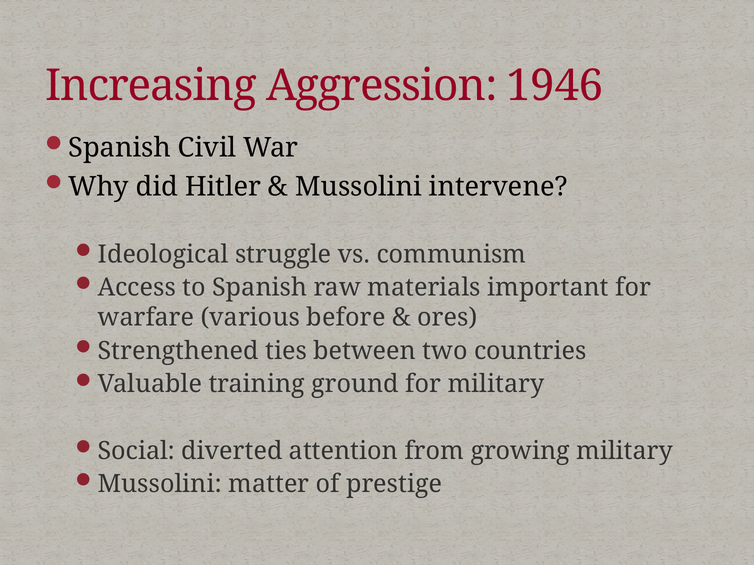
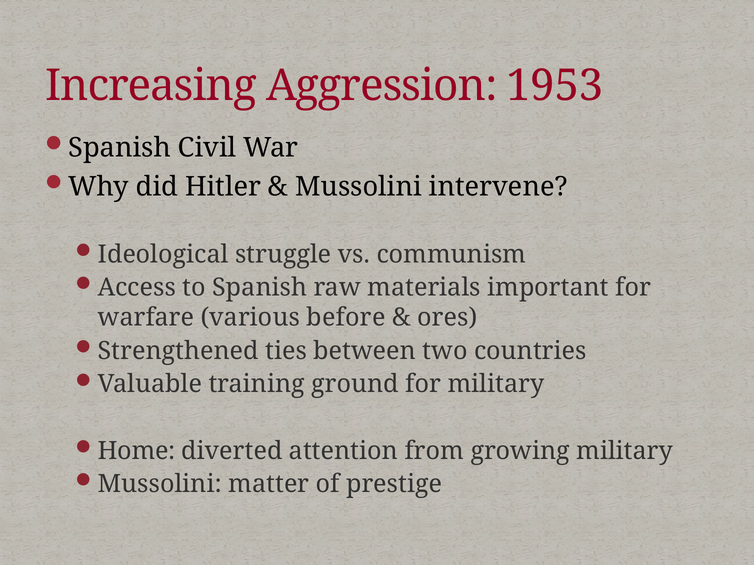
1946: 1946 -> 1953
Social: Social -> Home
